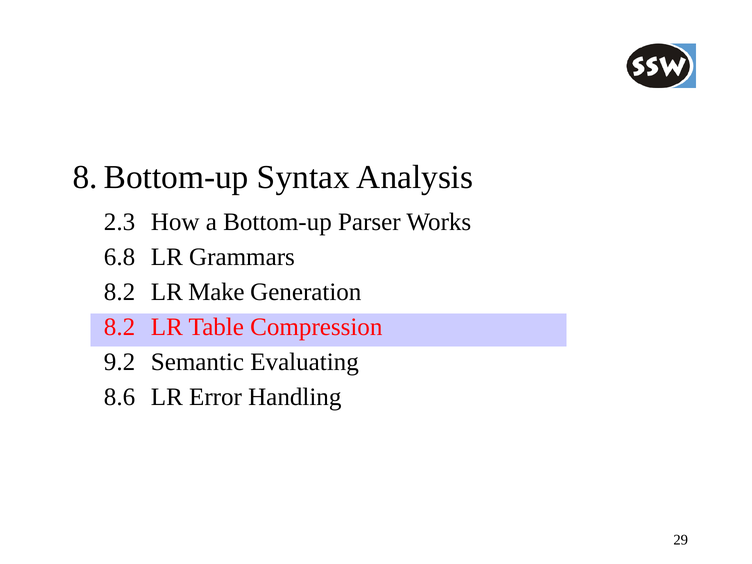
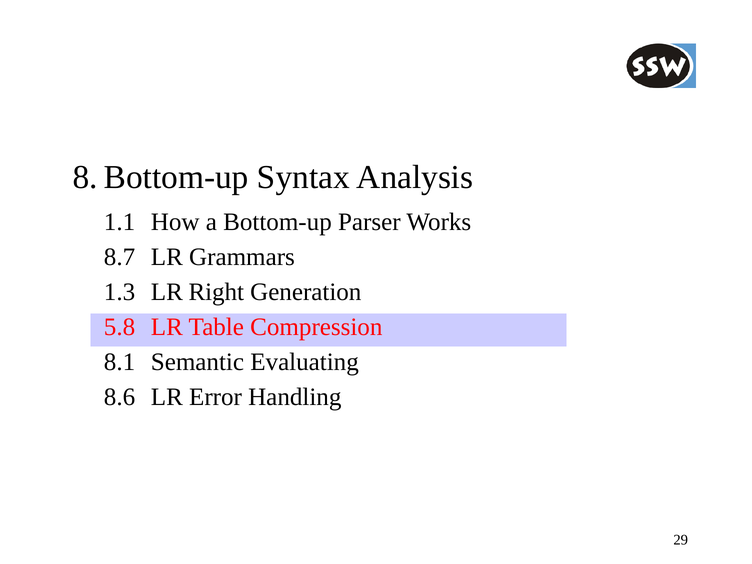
2.3: 2.3 -> 1.1
6.8: 6.8 -> 8.7
8.2 at (120, 292): 8.2 -> 1.3
Make: Make -> Right
8.2 at (120, 327): 8.2 -> 5.8
9.2: 9.2 -> 8.1
